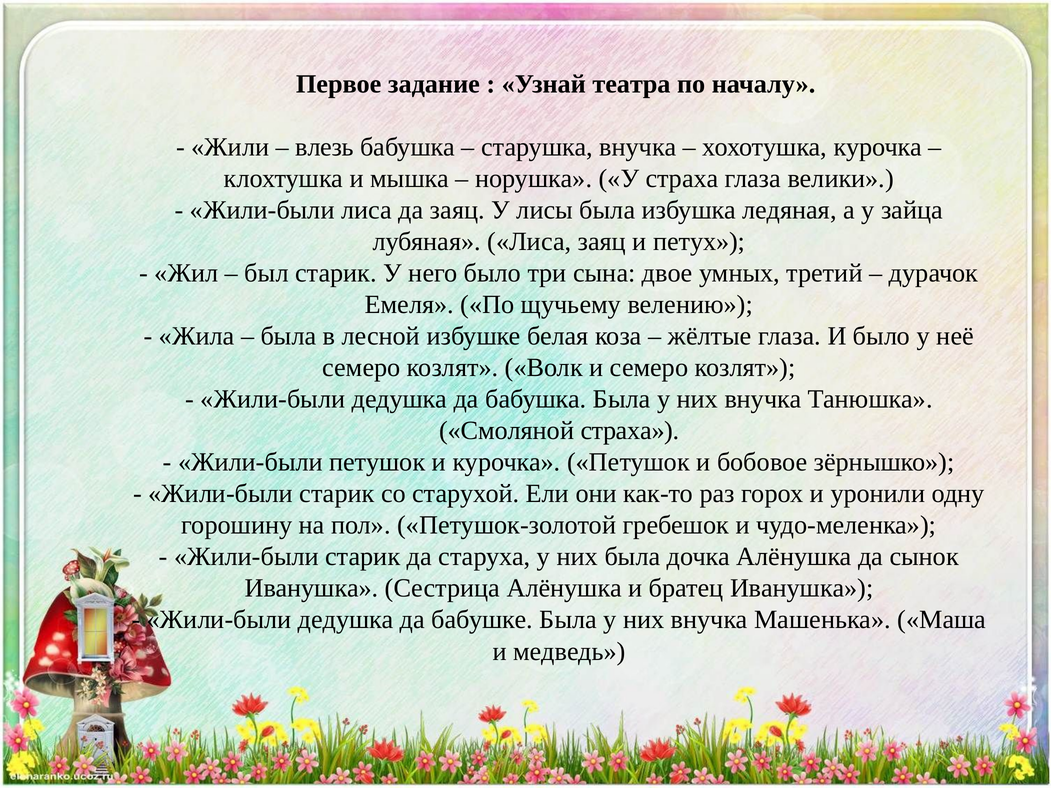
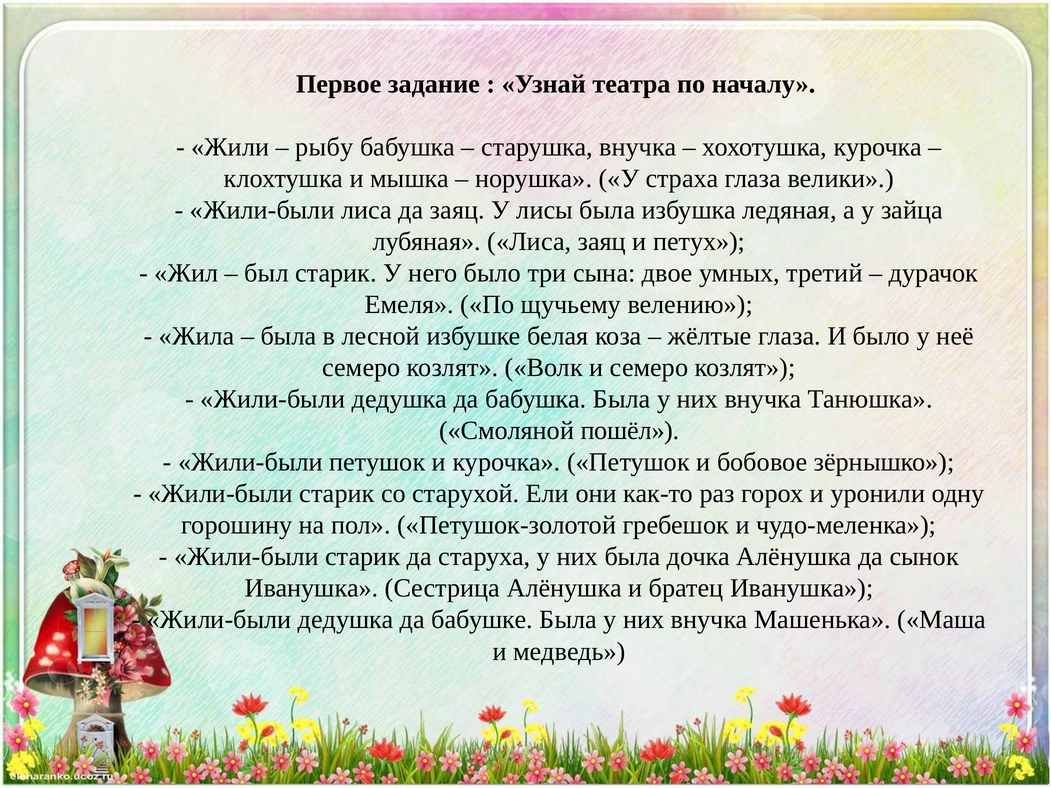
влезь: влезь -> рыбу
Смоляной страха: страха -> пошёл
